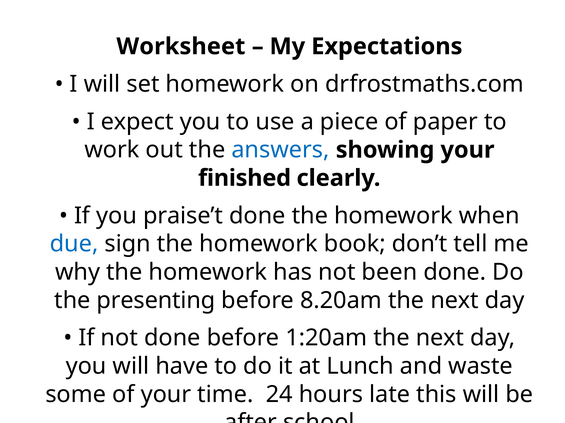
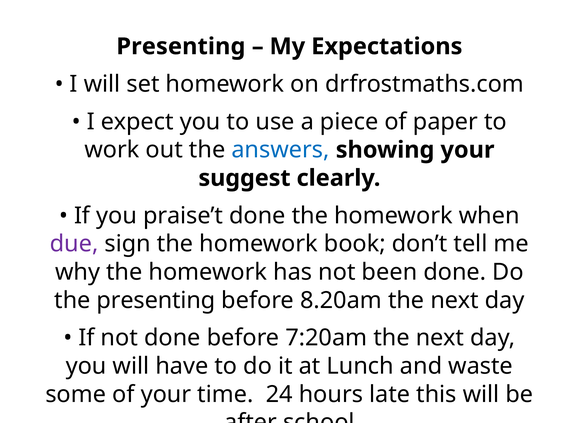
Worksheet at (181, 47): Worksheet -> Presenting
finished: finished -> suggest
due colour: blue -> purple
1:20am: 1:20am -> 7:20am
